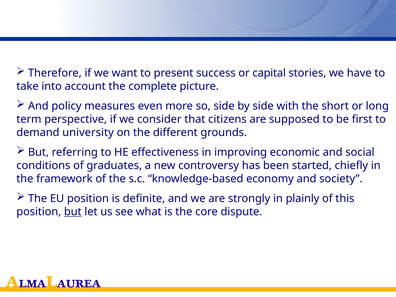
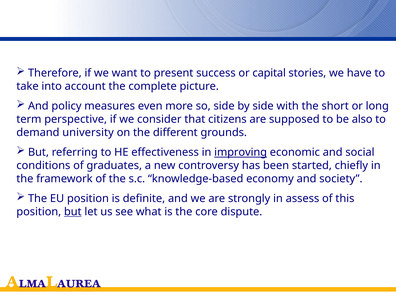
first: first -> also
improving underline: none -> present
plainly: plainly -> assess
